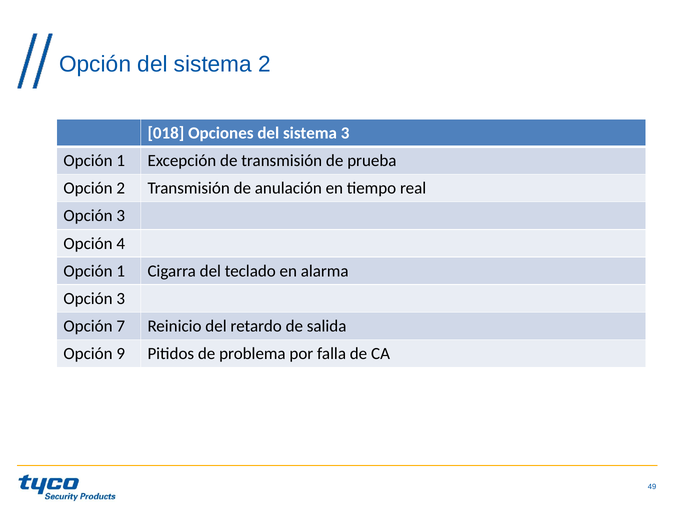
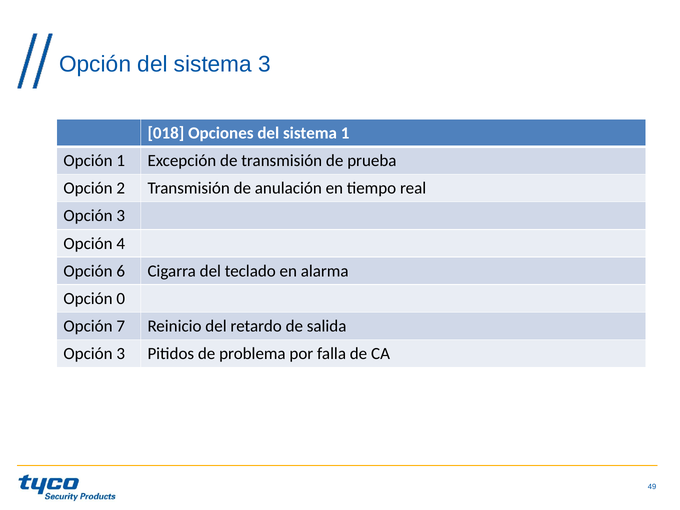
sistema 2: 2 -> 3
sistema 3: 3 -> 1
1 at (121, 271): 1 -> 6
3 at (121, 299): 3 -> 0
9 at (121, 354): 9 -> 3
